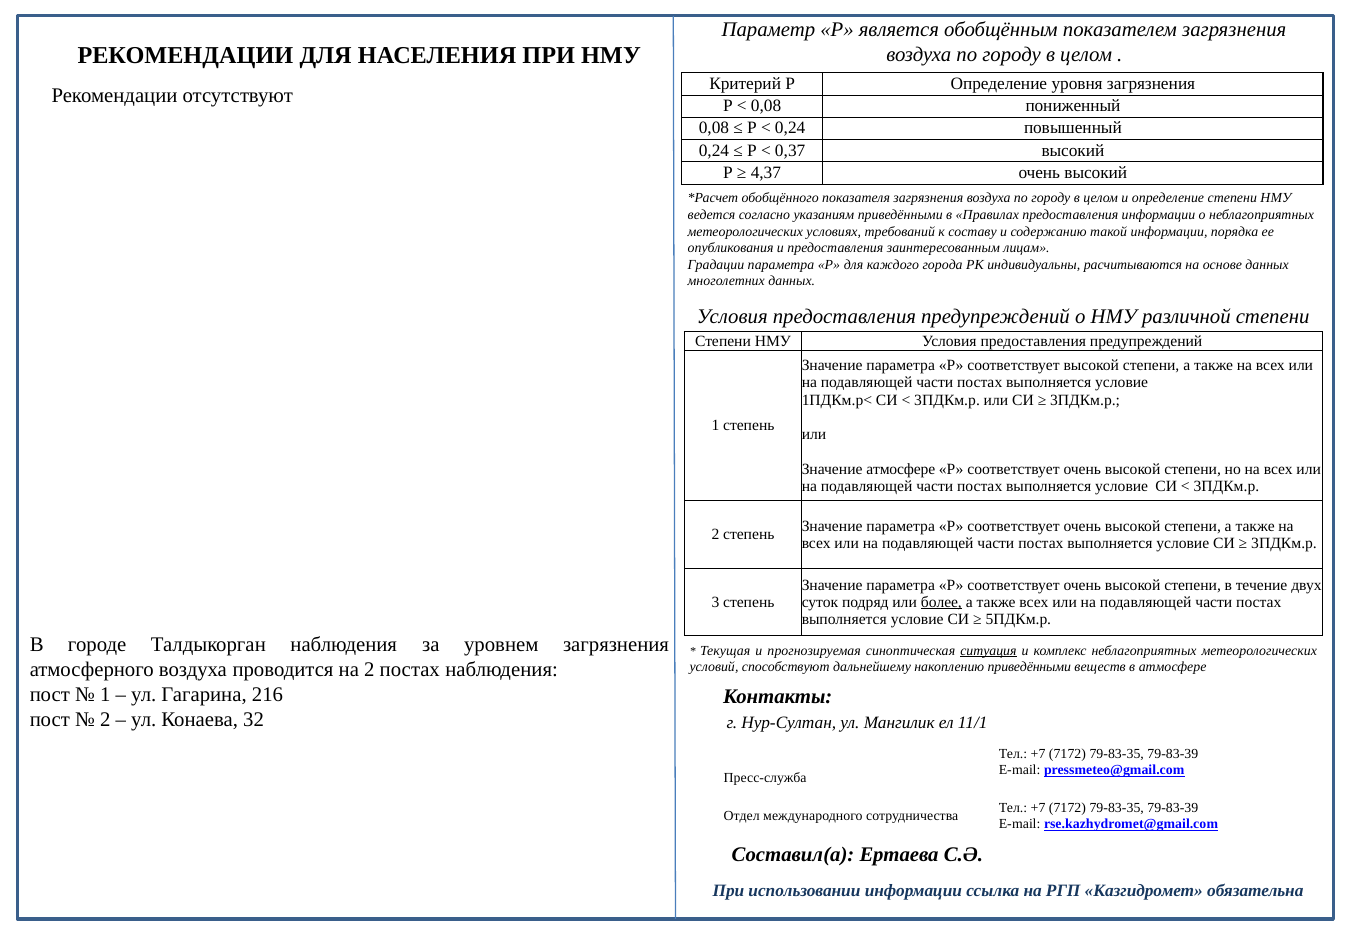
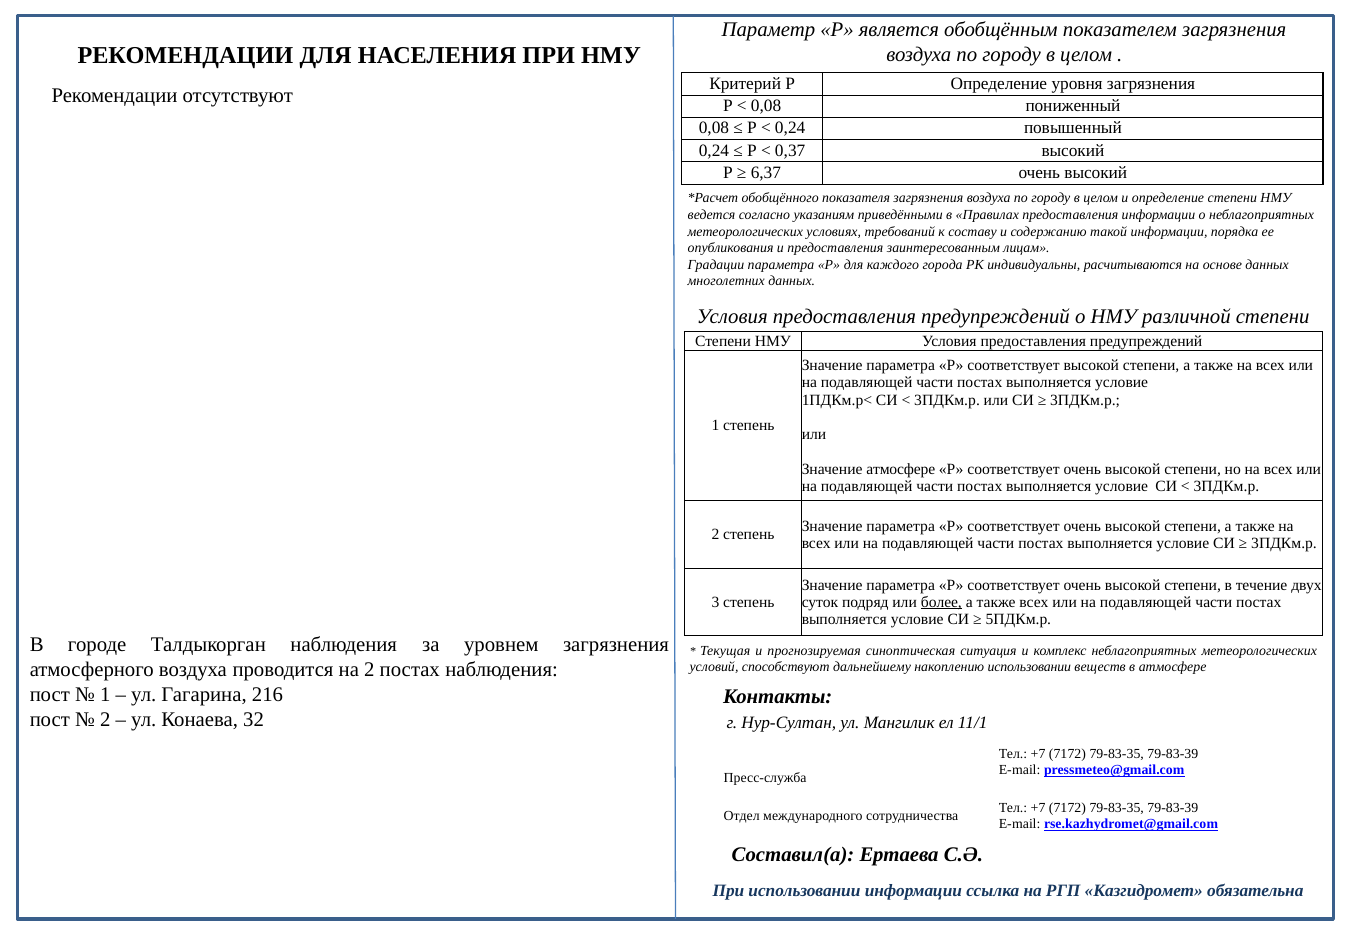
4,37: 4,37 -> 6,37
ситуация underline: present -> none
накоплению приведёнными: приведёнными -> использовании
